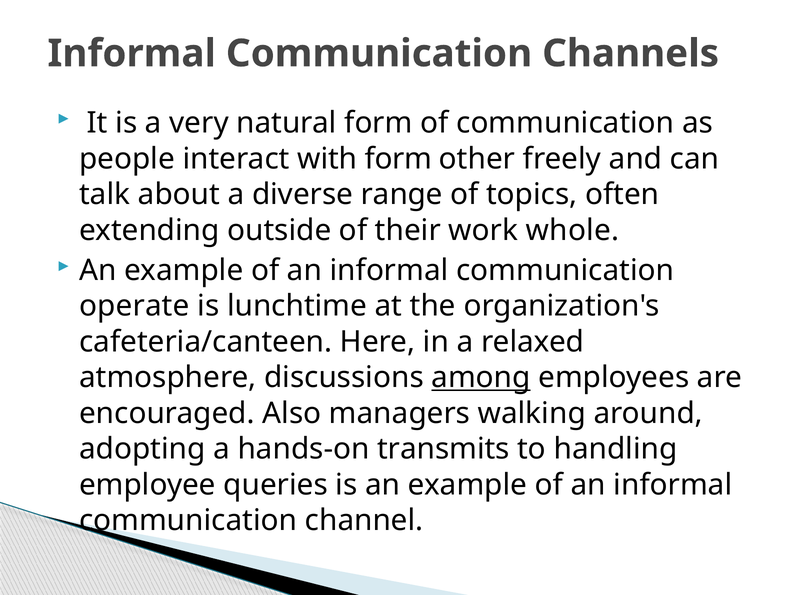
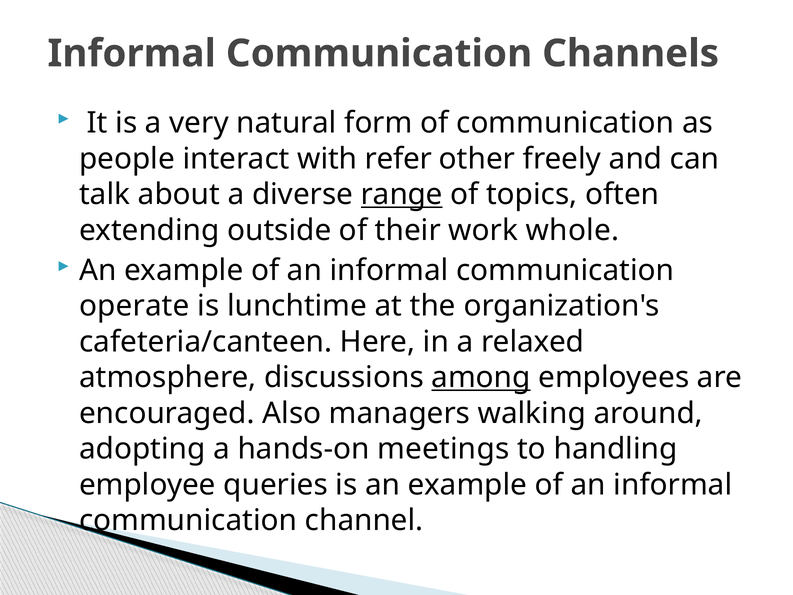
with form: form -> refer
range underline: none -> present
transmits: transmits -> meetings
